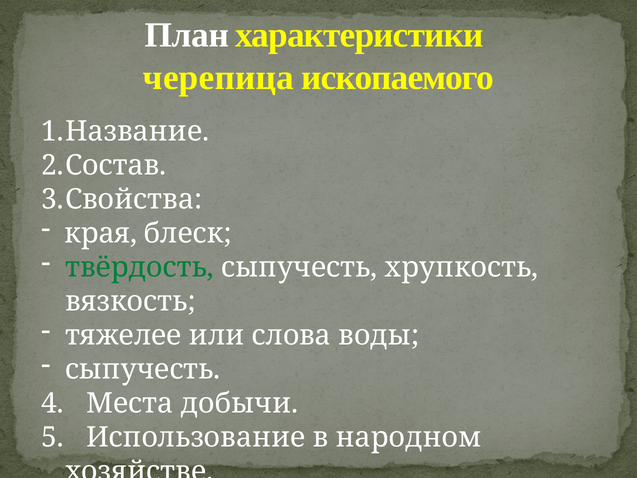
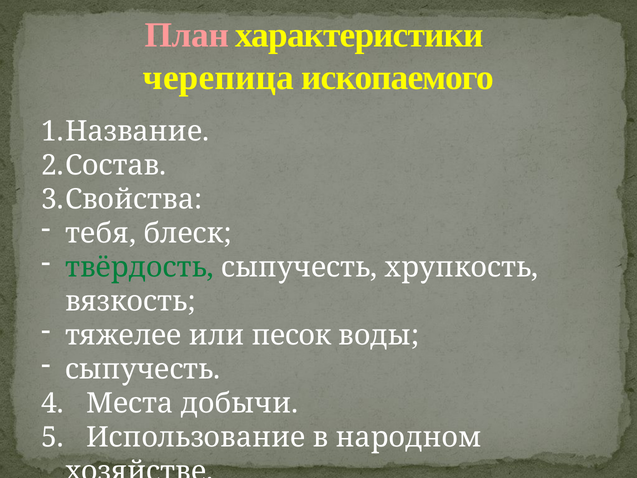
План colour: white -> pink
края: края -> тебя
слова: слова -> песок
